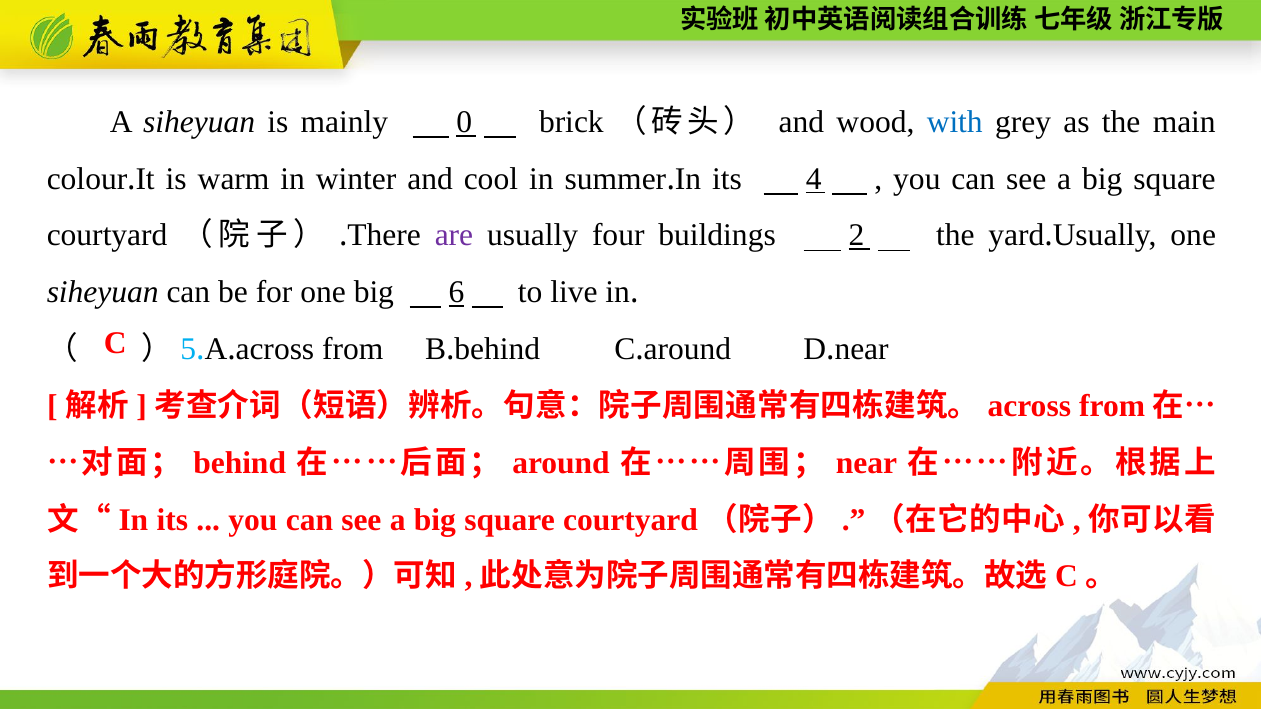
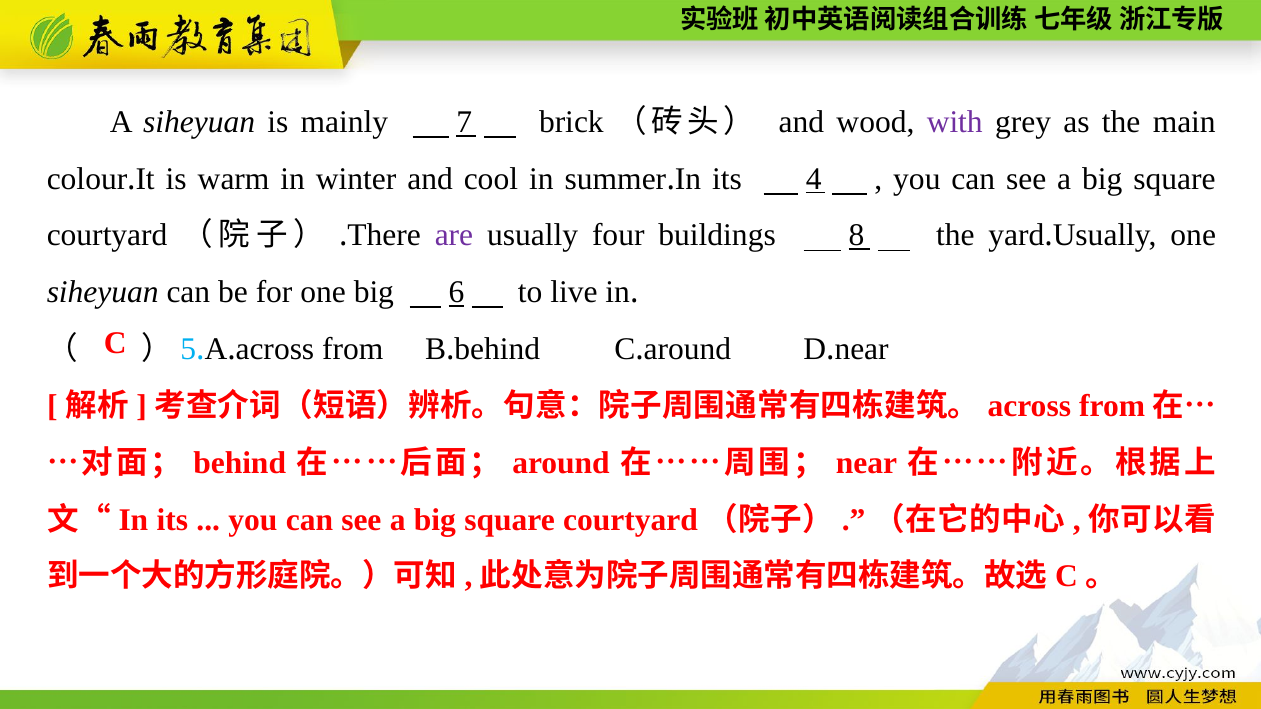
0: 0 -> 7
with colour: blue -> purple
2: 2 -> 8
